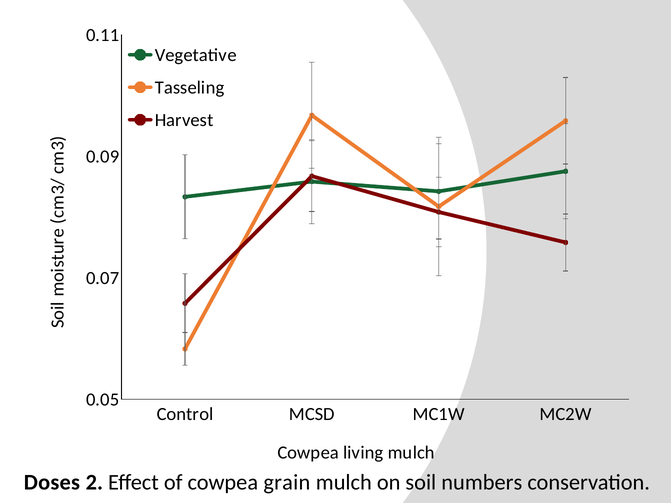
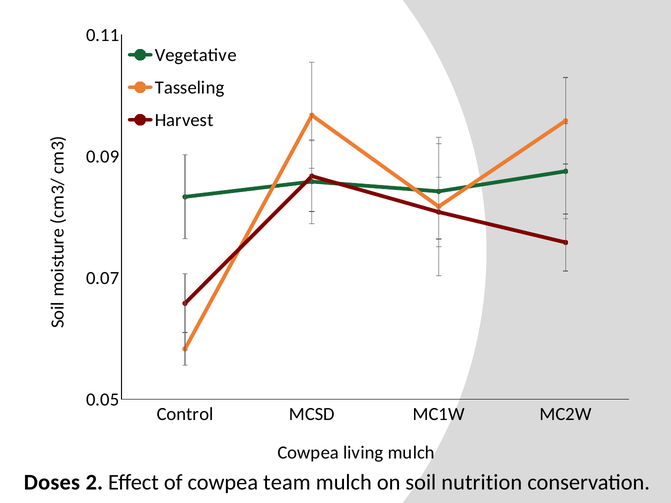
grain: grain -> team
numbers: numbers -> nutrition
